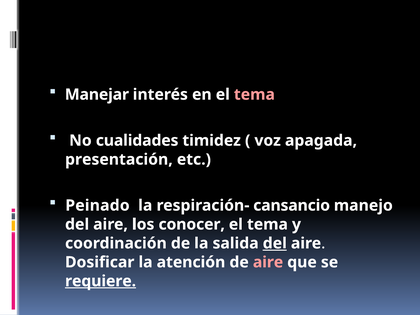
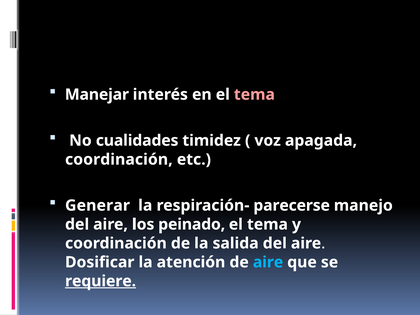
presentación at (119, 159): presentación -> coordinación
Peinado: Peinado -> Generar
cansancio: cansancio -> parecerse
conocer: conocer -> peinado
del at (275, 243) underline: present -> none
aire at (268, 262) colour: pink -> light blue
